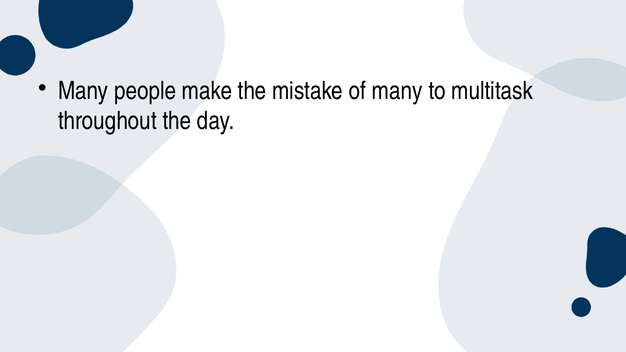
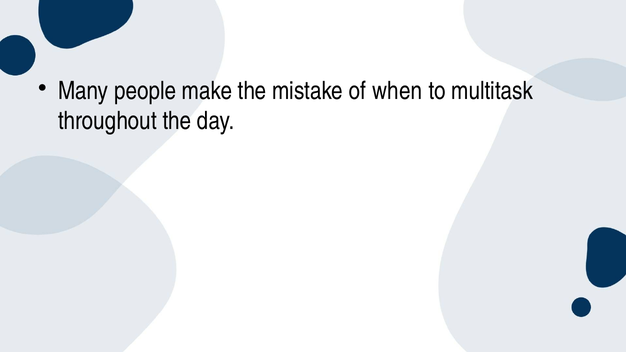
of many: many -> when
